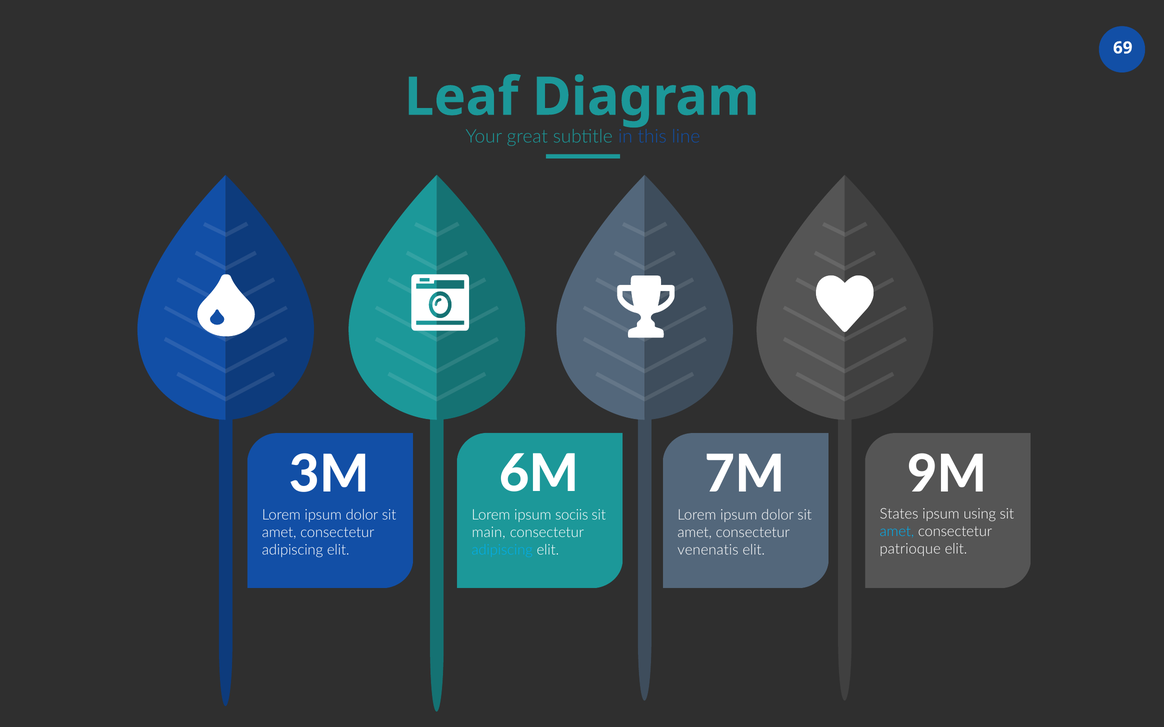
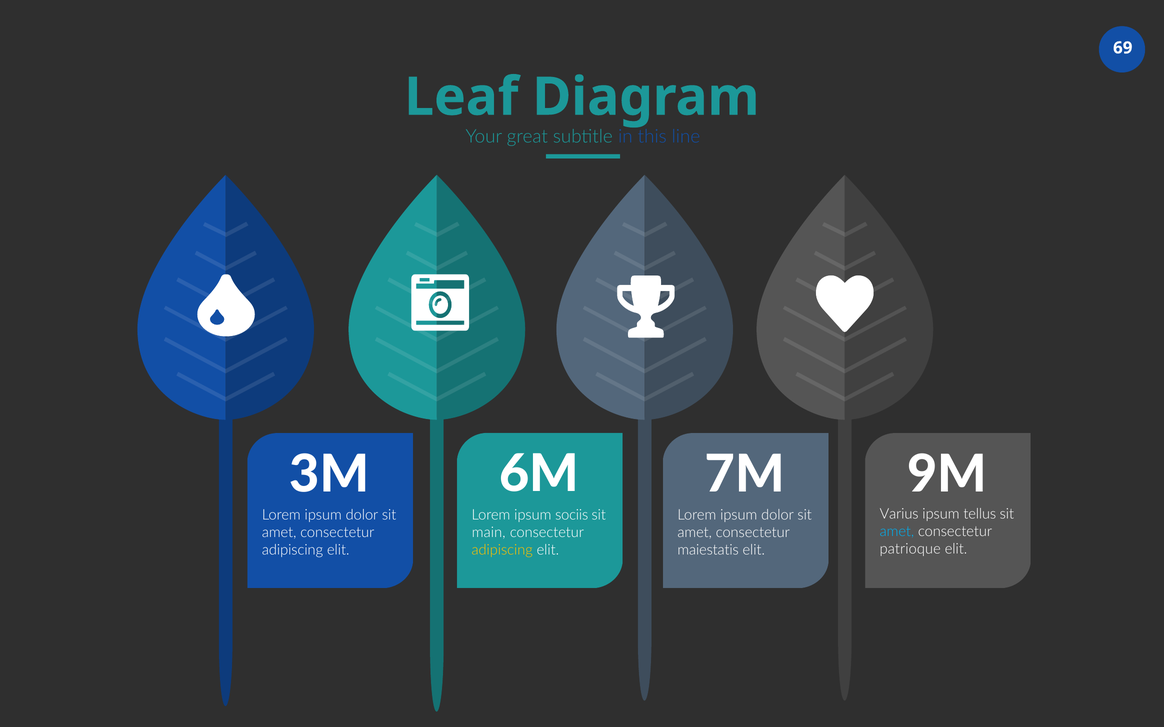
States: States -> Varius
using: using -> tellus
adipiscing at (502, 550) colour: light blue -> yellow
venenatis: venenatis -> maiestatis
